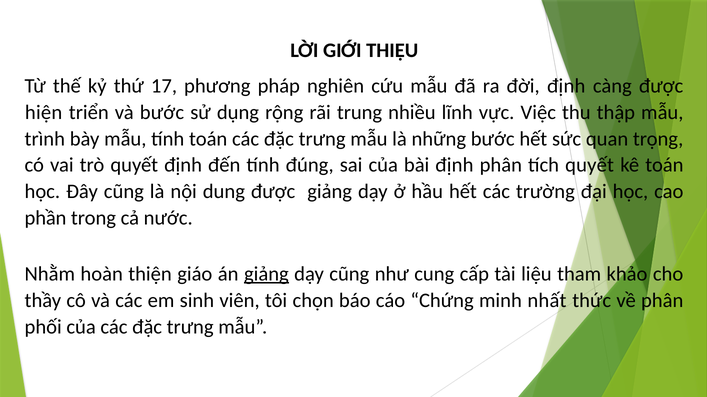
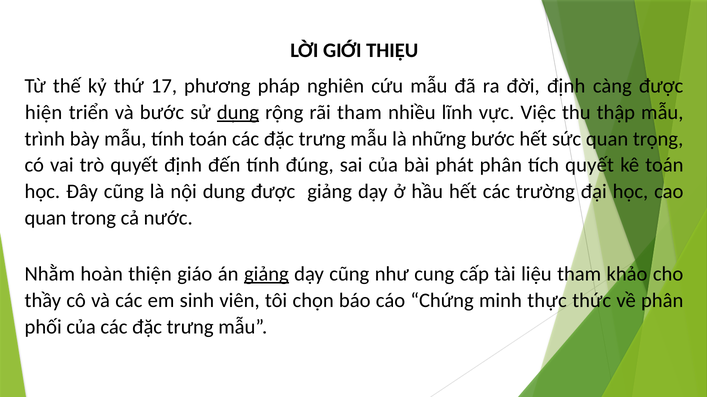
dụng underline: none -> present
rãi trung: trung -> tham
bài định: định -> phát
phần at (46, 218): phần -> quan
nhất: nhất -> thực
